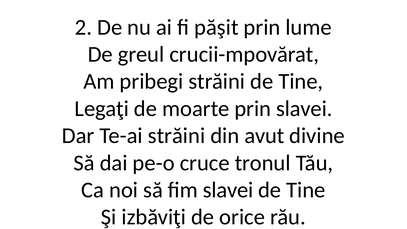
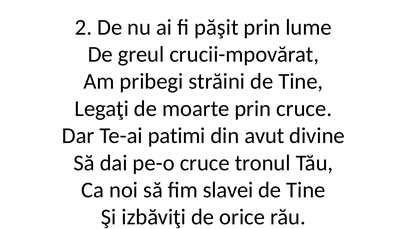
prin slavei: slavei -> cruce
Te-ai străini: străini -> patimi
